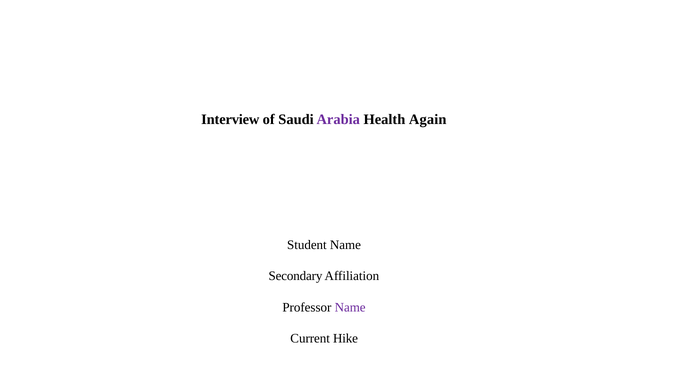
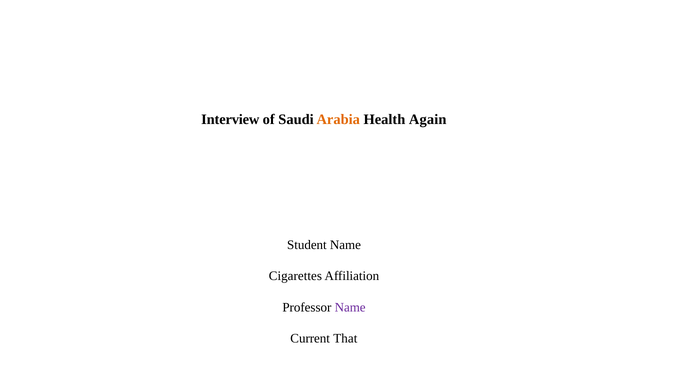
Arabia colour: purple -> orange
Secondary: Secondary -> Cigarettes
Hike: Hike -> That
